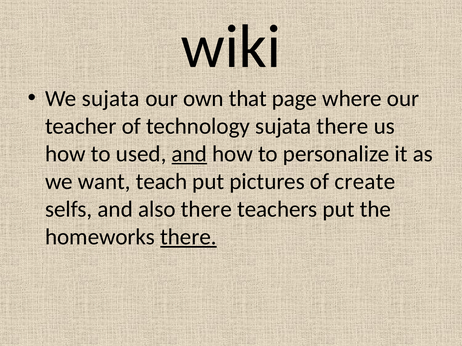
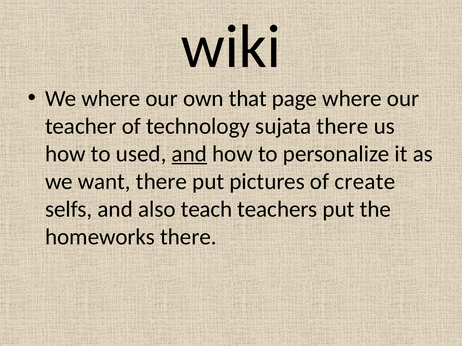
We sujata: sujata -> where
want teach: teach -> there
also there: there -> teach
there at (188, 237) underline: present -> none
